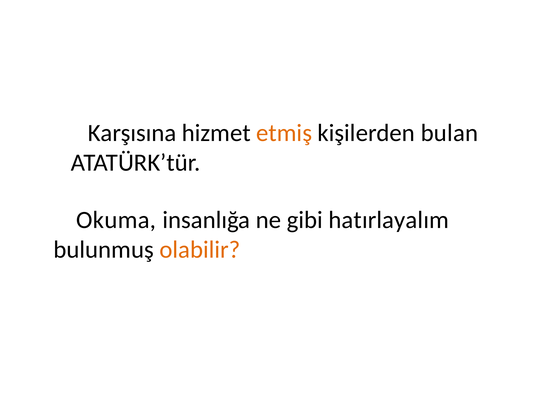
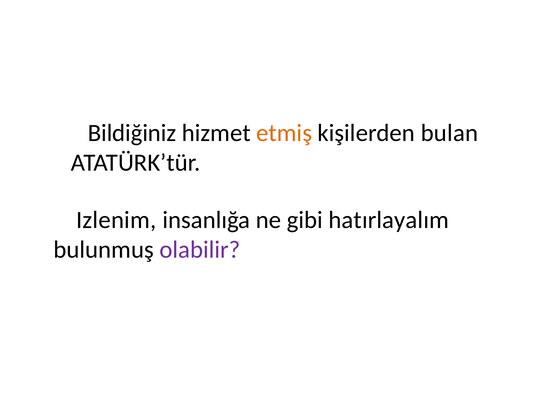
Karşısına: Karşısına -> Bildiğiniz
Okuma: Okuma -> Izlenim
olabilir colour: orange -> purple
